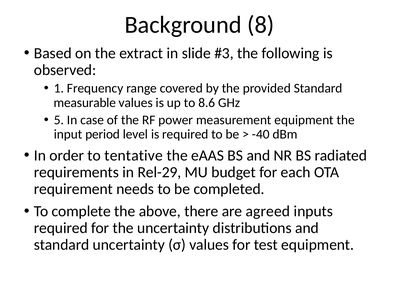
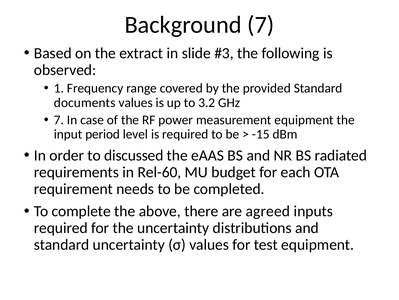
Background 8: 8 -> 7
measurable: measurable -> documents
8.6: 8.6 -> 3.2
5 at (59, 120): 5 -> 7
-40: -40 -> -15
tentative: tentative -> discussed
Rel-29: Rel-29 -> Rel-60
